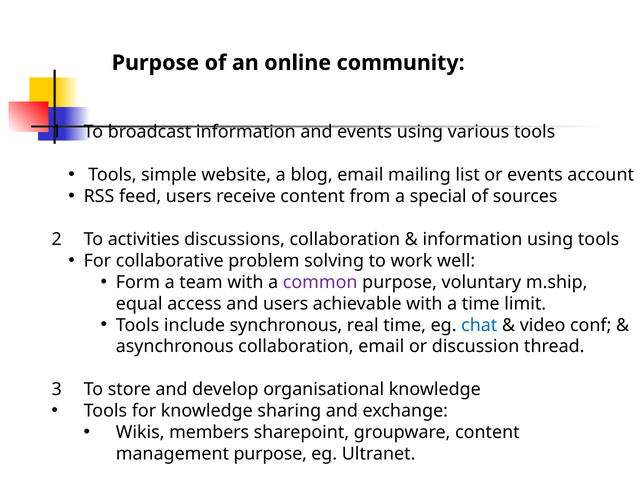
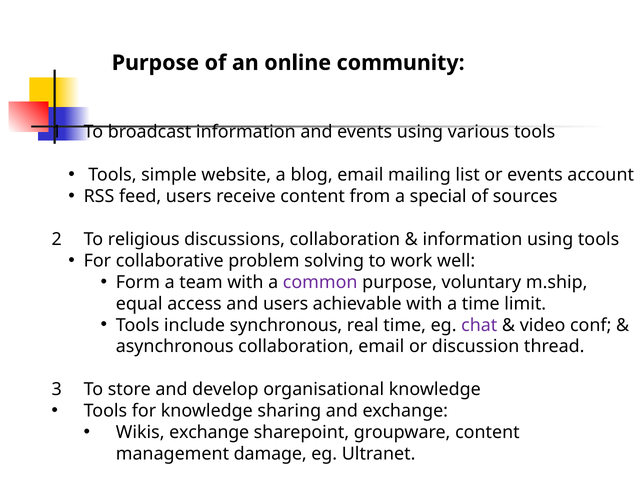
activities: activities -> religious
chat colour: blue -> purple
Wikis members: members -> exchange
management purpose: purpose -> damage
